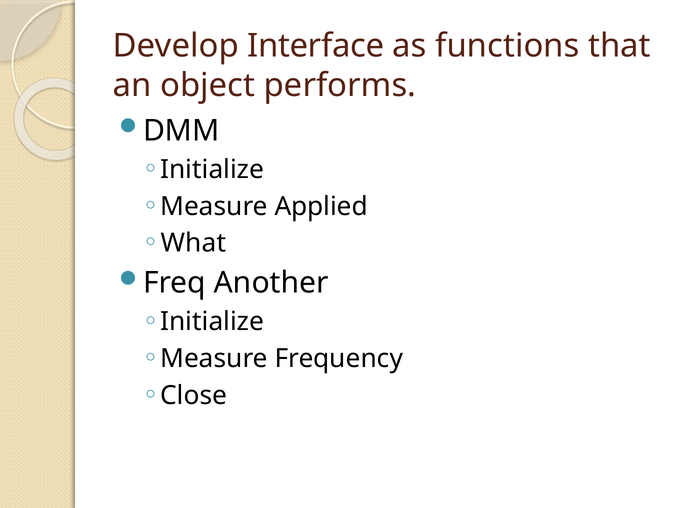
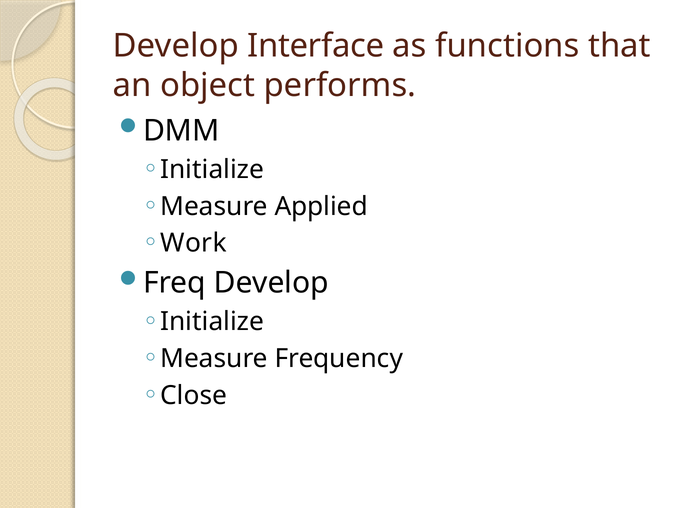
What: What -> Work
Freq Another: Another -> Develop
